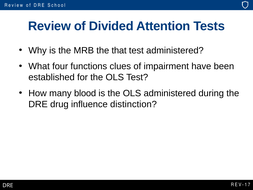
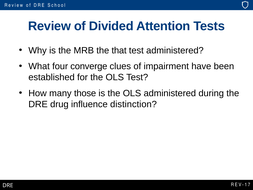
functions: functions -> converge
blood: blood -> those
